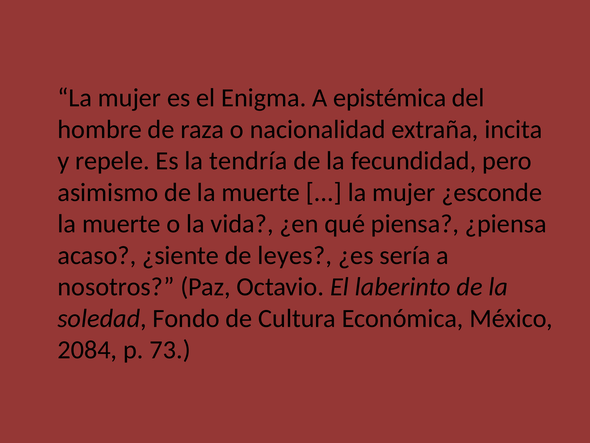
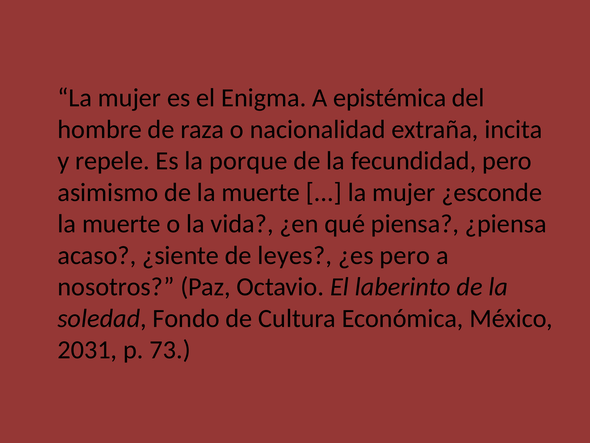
tendría: tendría -> porque
¿es sería: sería -> pero
2084: 2084 -> 2031
